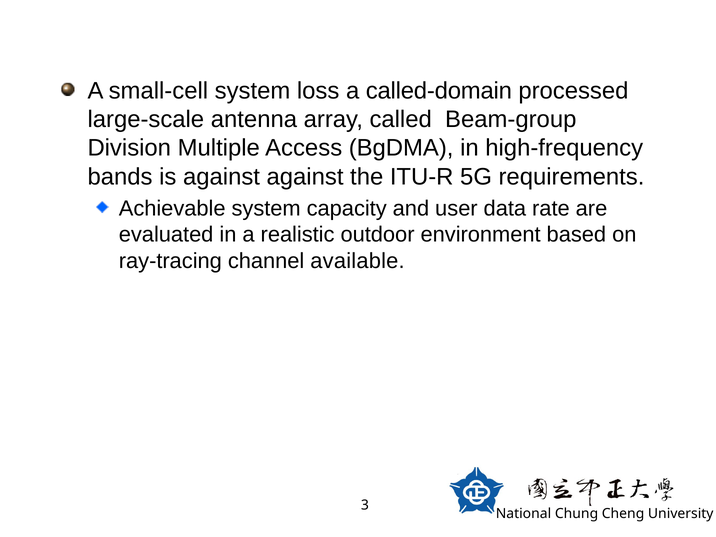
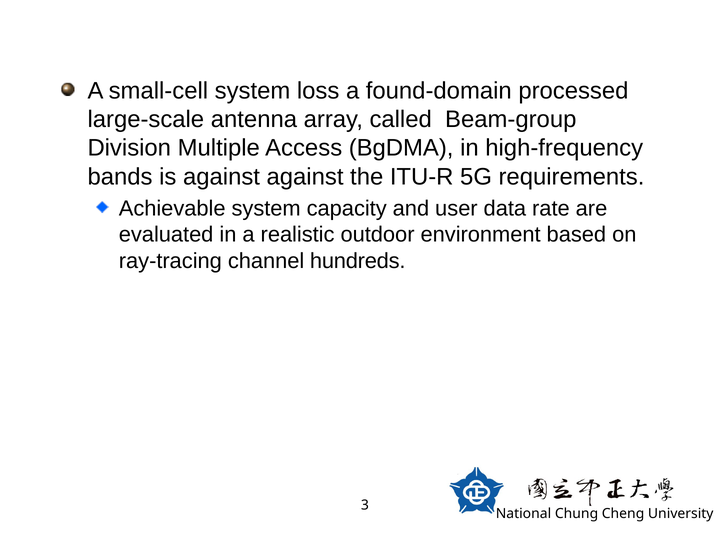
called-domain: called-domain -> found-domain
available: available -> hundreds
